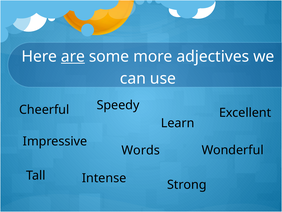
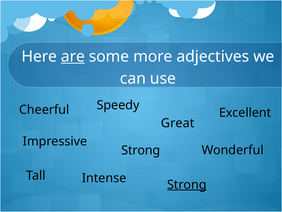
Learn: Learn -> Great
Words at (141, 150): Words -> Strong
Strong at (187, 184) underline: none -> present
